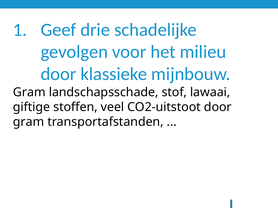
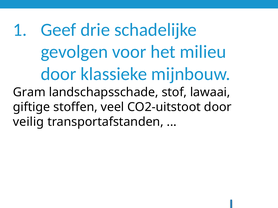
gram at (29, 122): gram -> veilig
